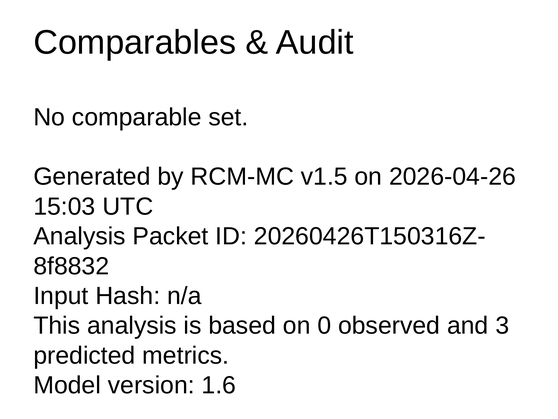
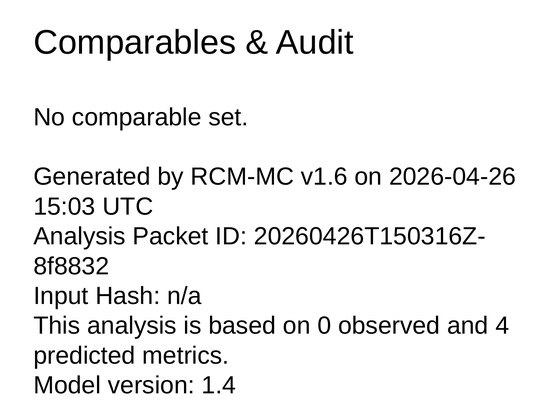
v1.5: v1.5 -> v1.6
3: 3 -> 4
1.6: 1.6 -> 1.4
